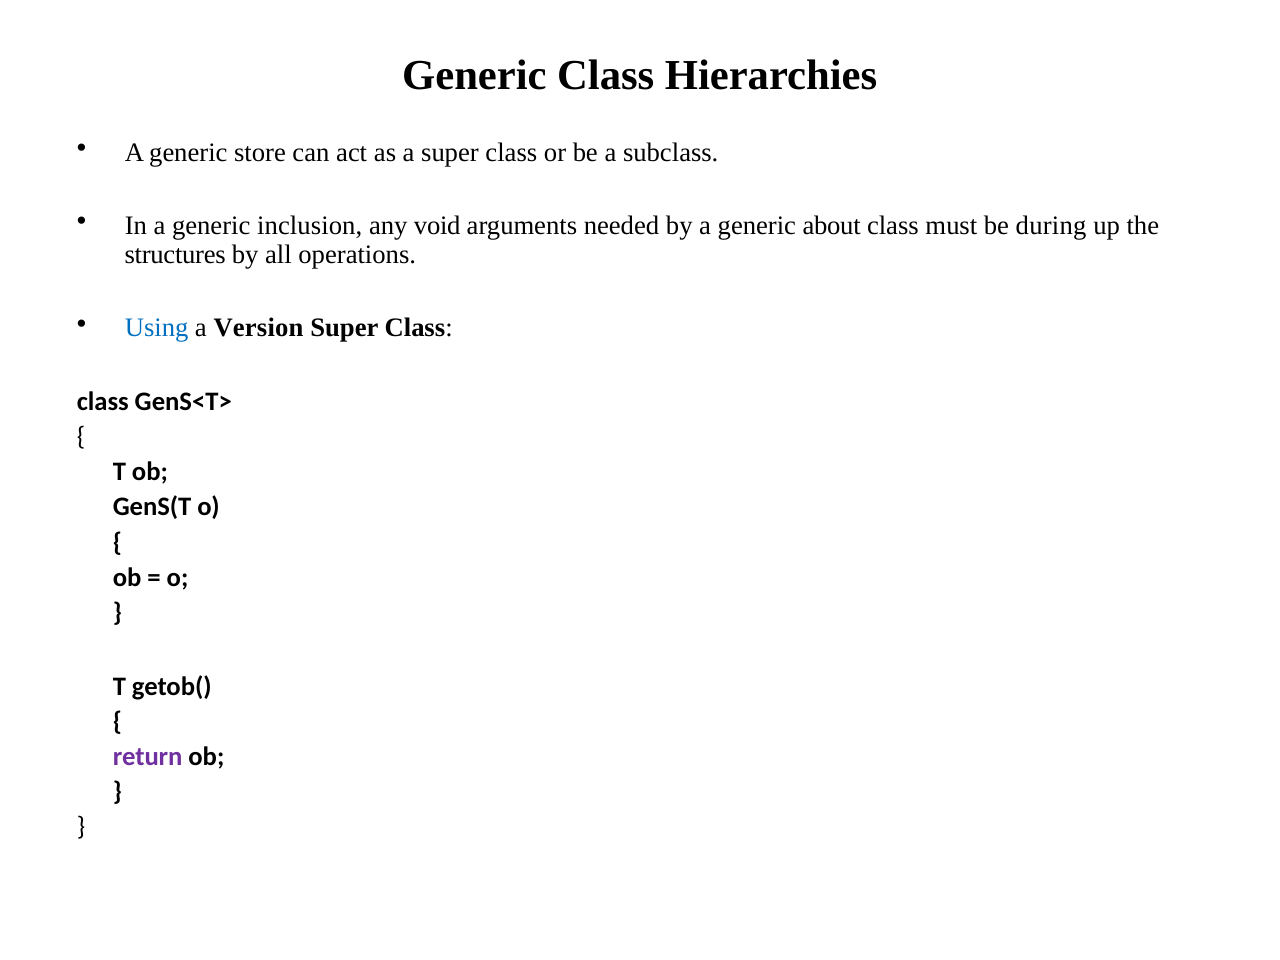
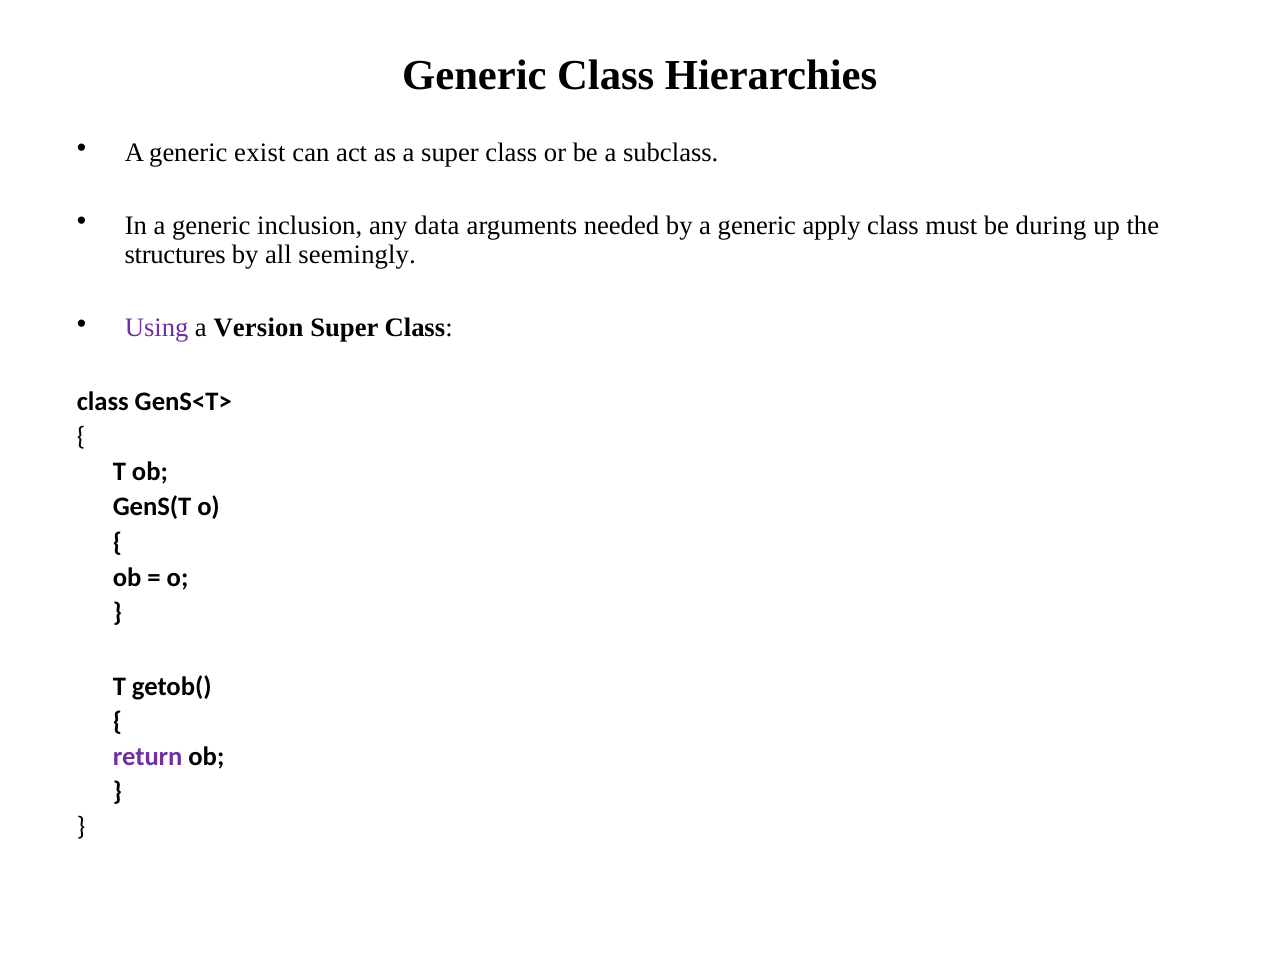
store: store -> exist
void: void -> data
about: about -> apply
operations: operations -> seemingly
Using colour: blue -> purple
